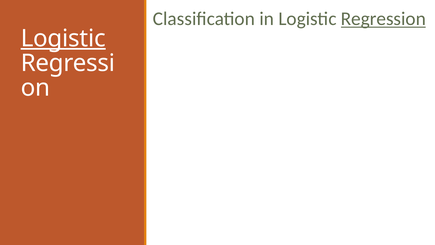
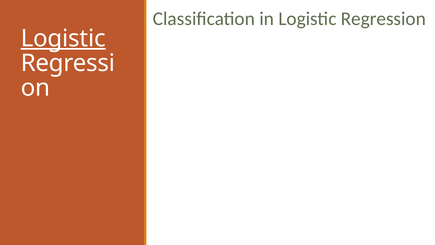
Regression underline: present -> none
